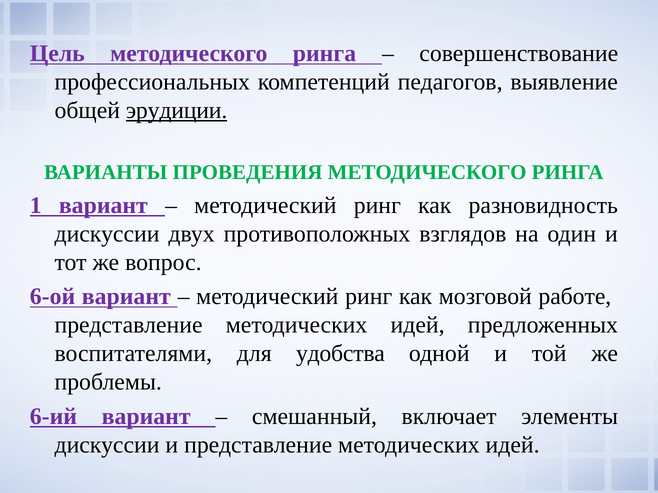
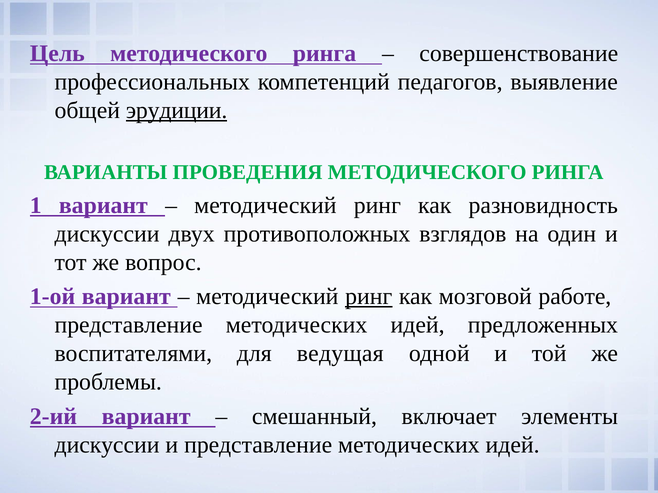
6-ой: 6-ой -> 1-ой
ринг at (369, 297) underline: none -> present
удобства: удобства -> ведущая
6-ий: 6-ий -> 2-ий
